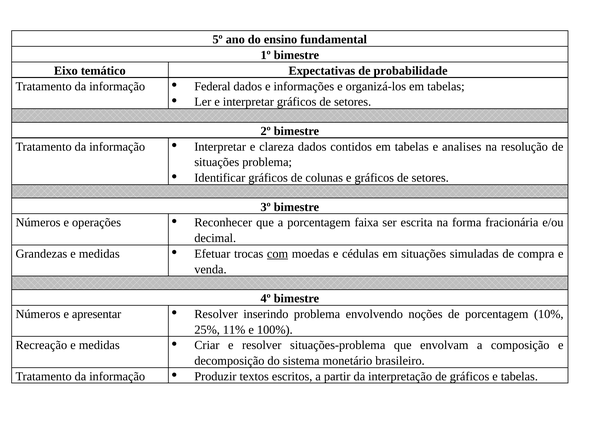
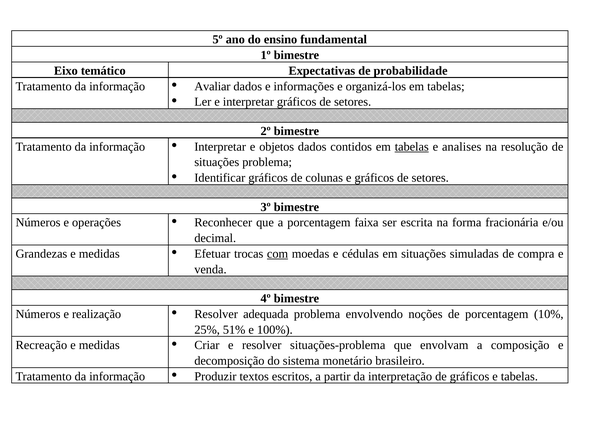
Federal: Federal -> Avaliar
clareza: clareza -> objetos
tabelas at (412, 147) underline: none -> present
apresentar: apresentar -> realização
inserindo: inserindo -> adequada
11%: 11% -> 51%
